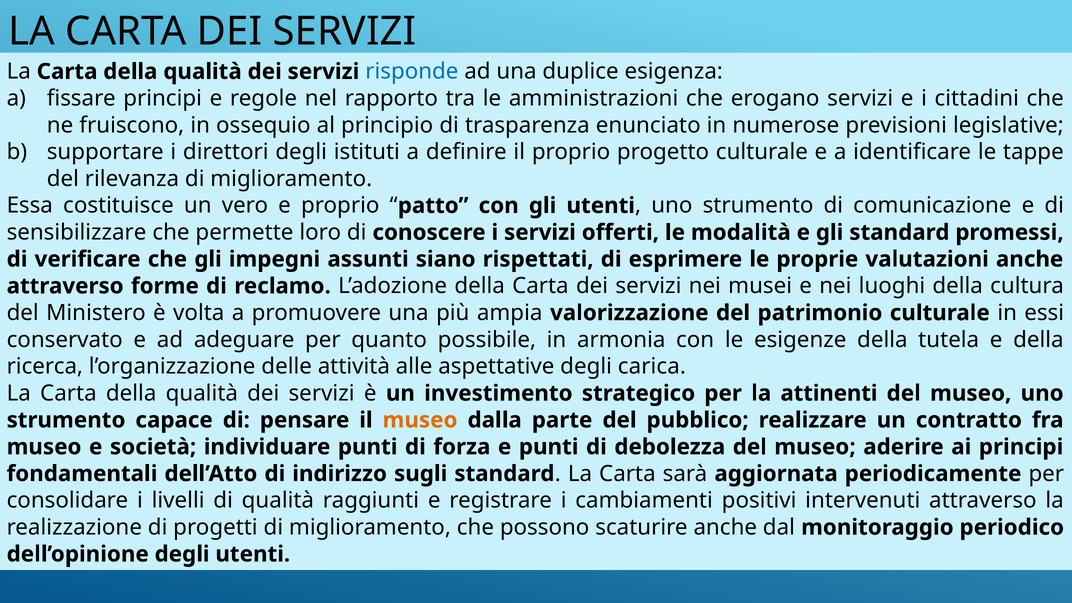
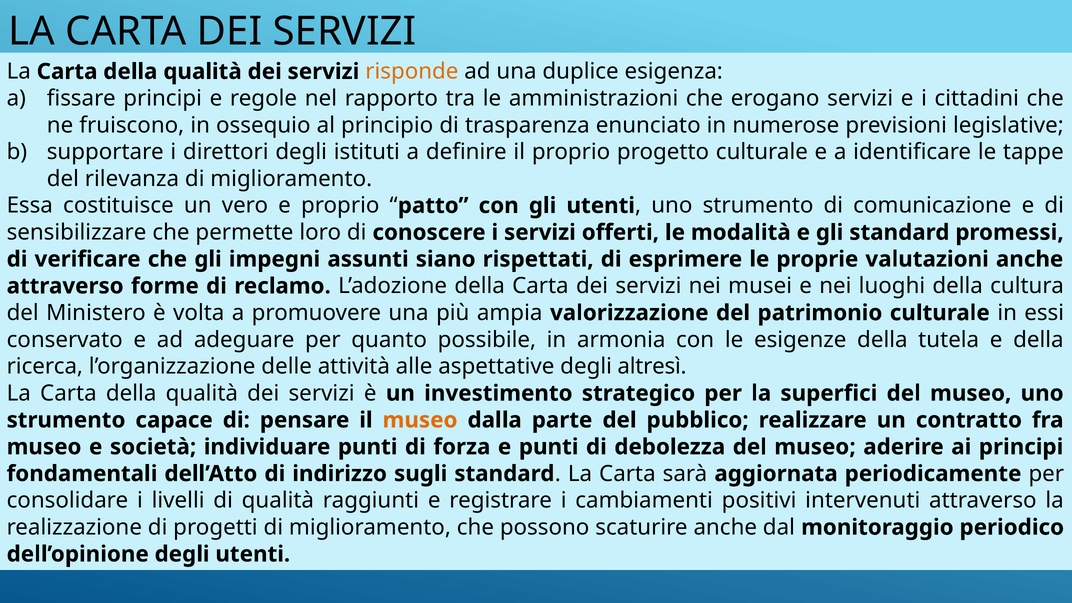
risponde colour: blue -> orange
carica: carica -> altresì
attinenti: attinenti -> superfici
